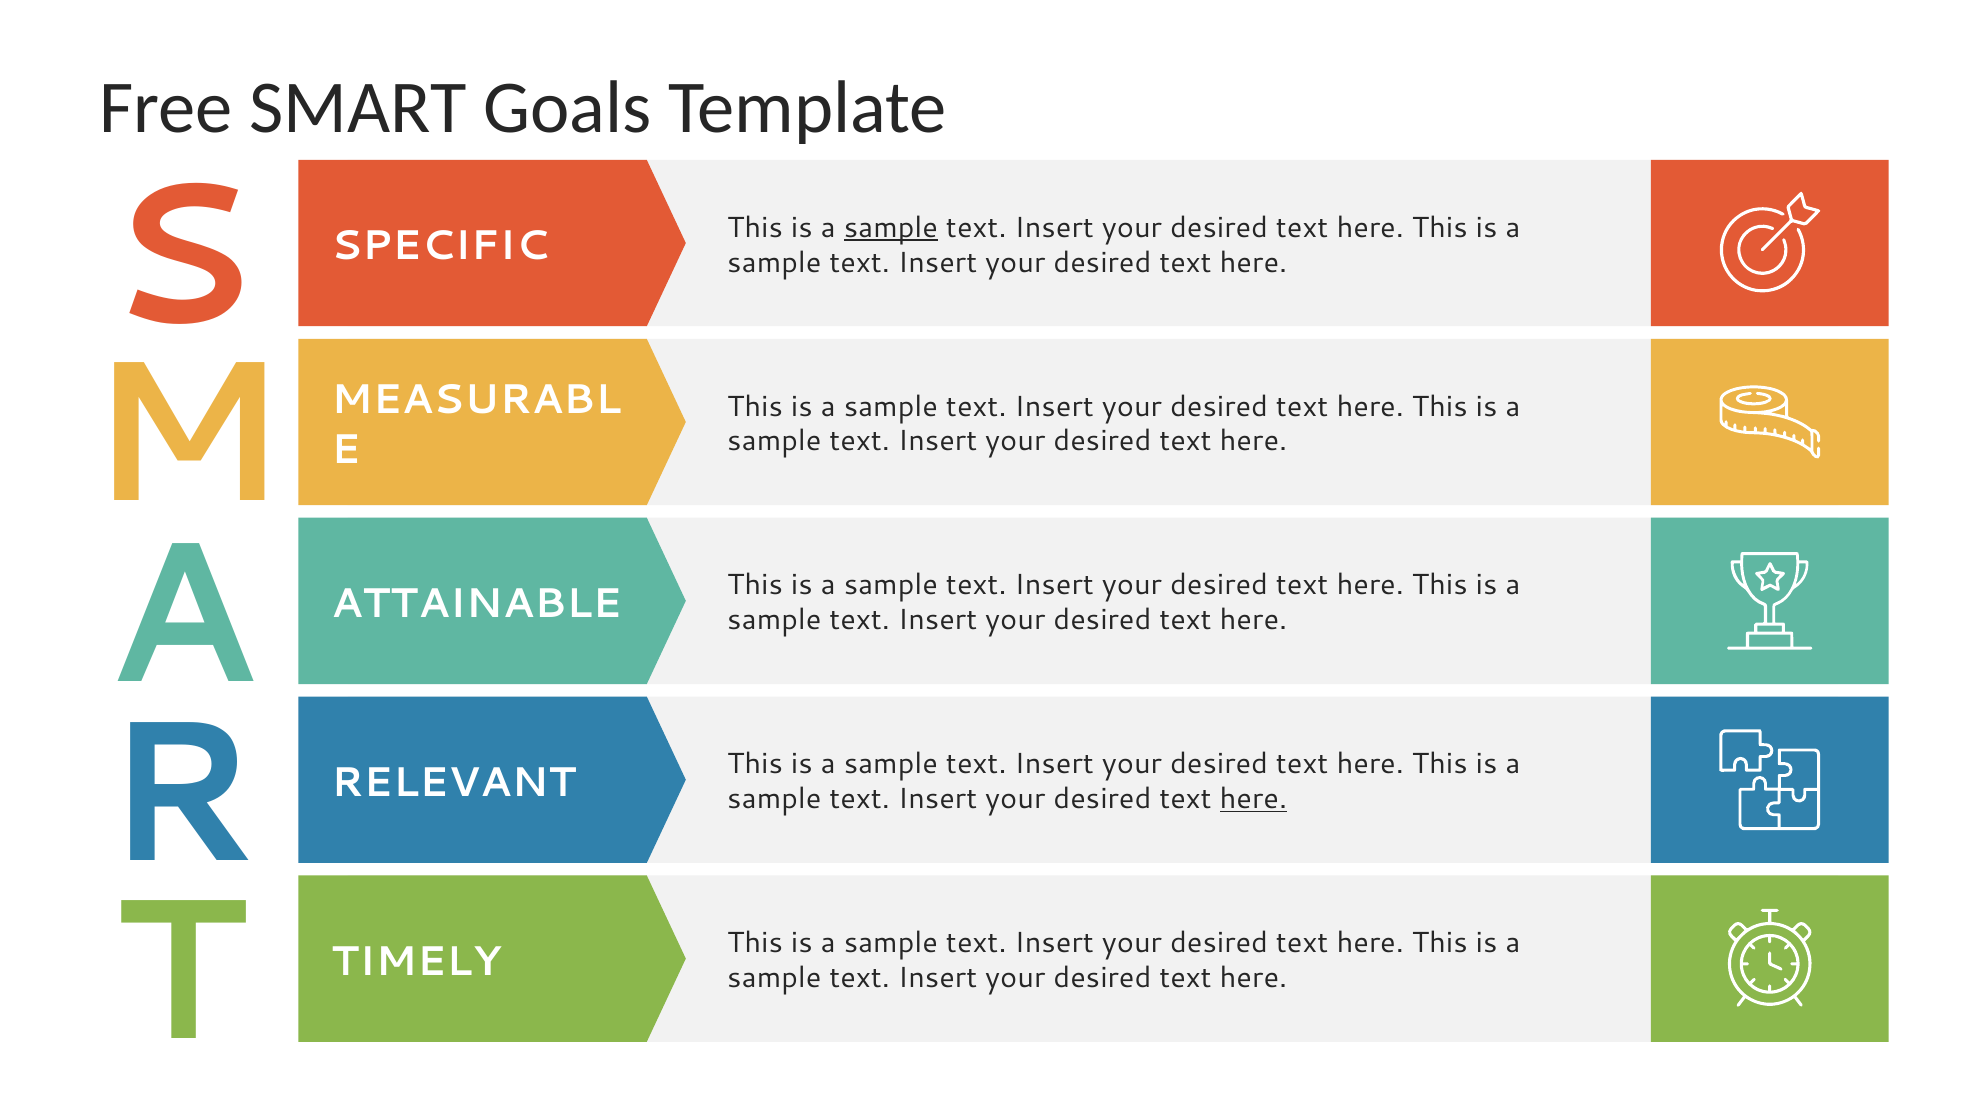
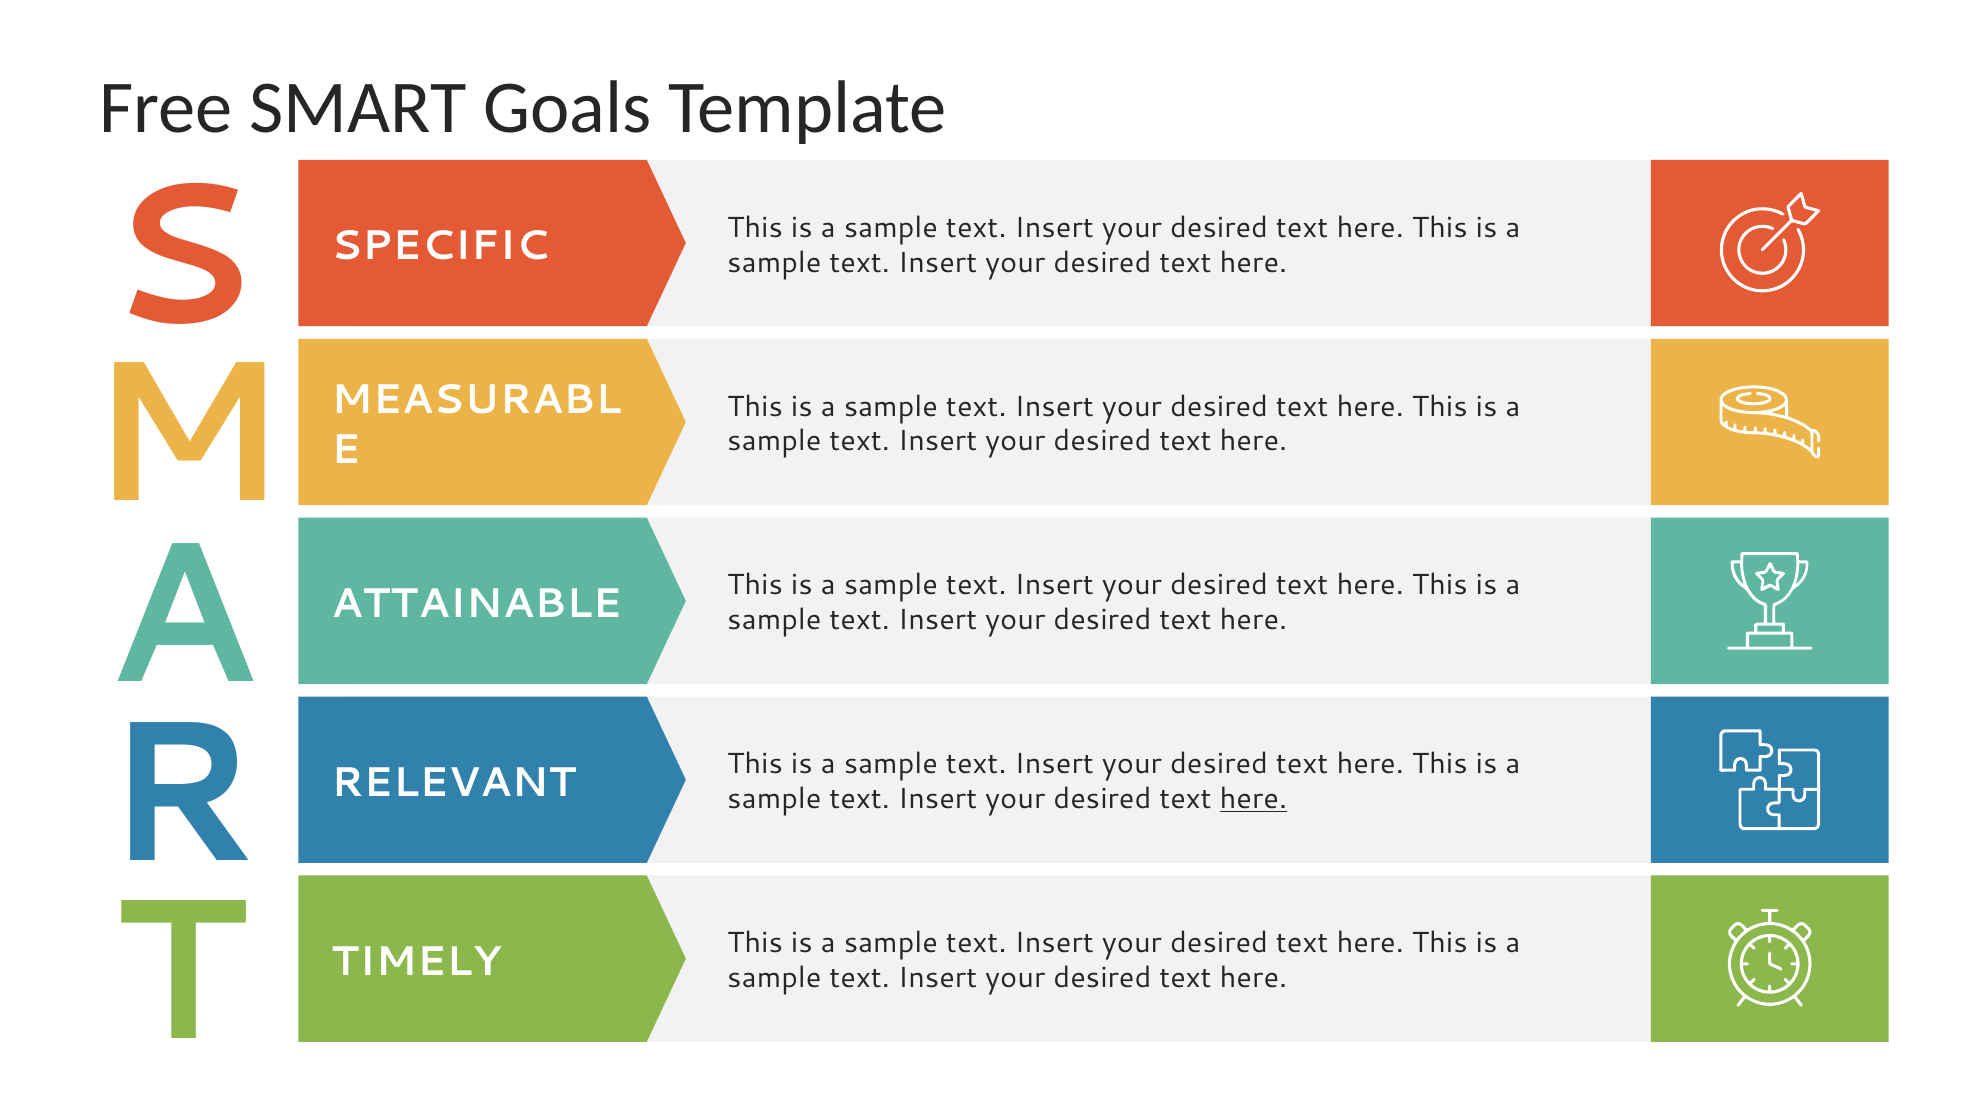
sample at (891, 228) underline: present -> none
